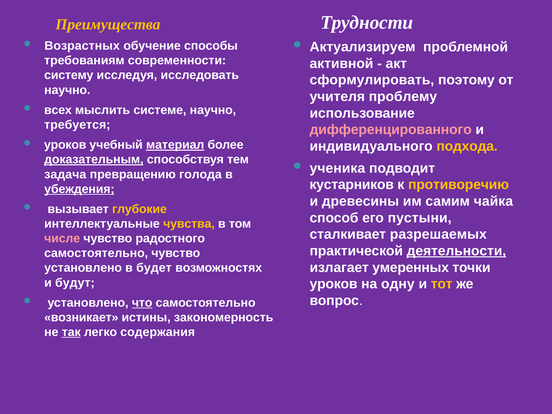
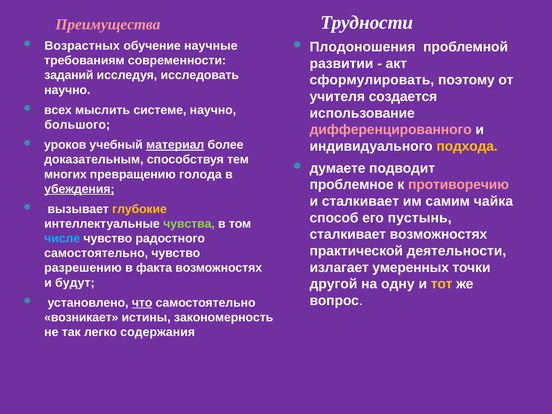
Преимущества colour: yellow -> pink
способы: способы -> научные
Актуализируем: Актуализируем -> Плодоношения
активной: активной -> развитии
систему: систему -> заданий
проблему: проблему -> создается
требуется: требуется -> большого
доказательным underline: present -> none
ученика: ученика -> думаете
задача: задача -> многих
кустарников: кустарников -> проблемное
противоречию colour: yellow -> pink
и древесины: древесины -> сталкивает
пустыни: пустыни -> пустынь
чувства colour: yellow -> light green
сталкивает разрешаемых: разрешаемых -> возможностях
числе colour: pink -> light blue
деятельности underline: present -> none
установлено at (83, 268): установлено -> разрешению
будет: будет -> факта
уроков at (334, 284): уроков -> другой
так underline: present -> none
